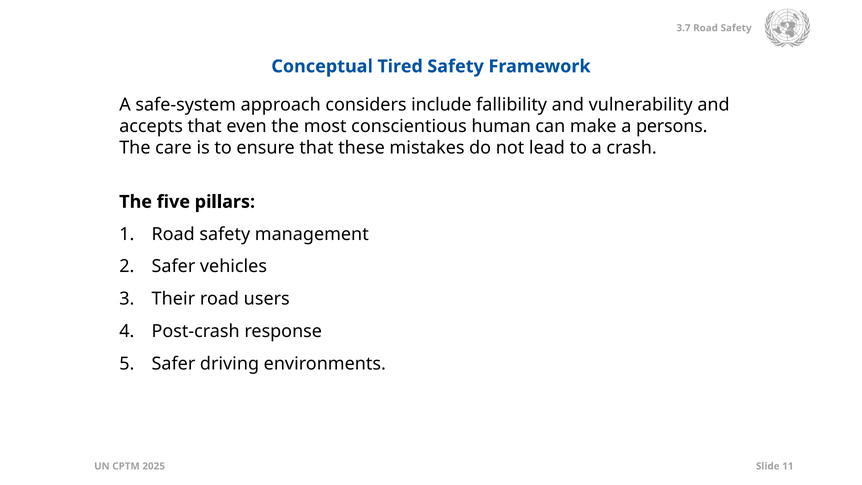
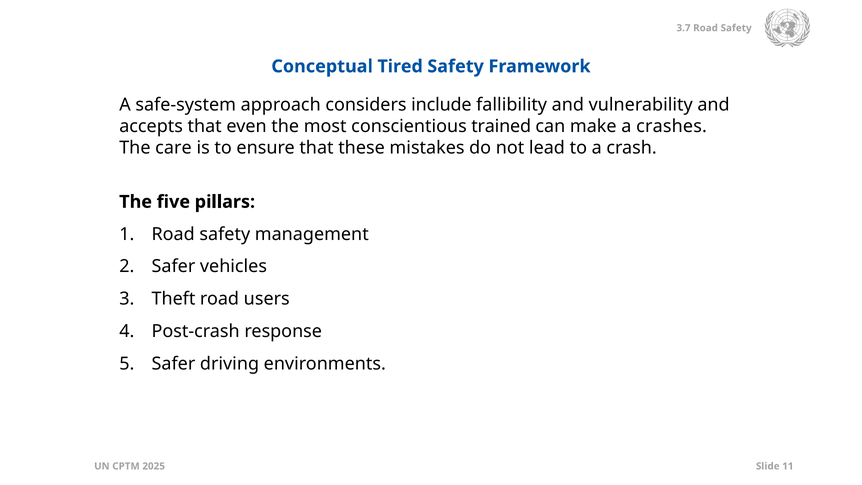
human: human -> trained
persons: persons -> crashes
Their: Their -> Theft
